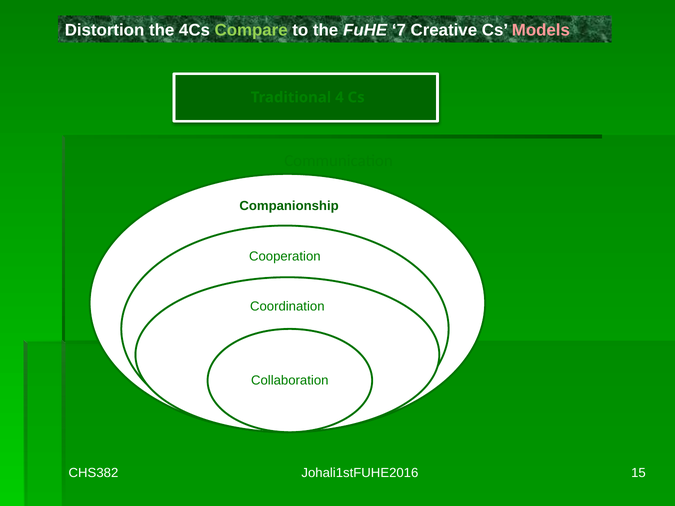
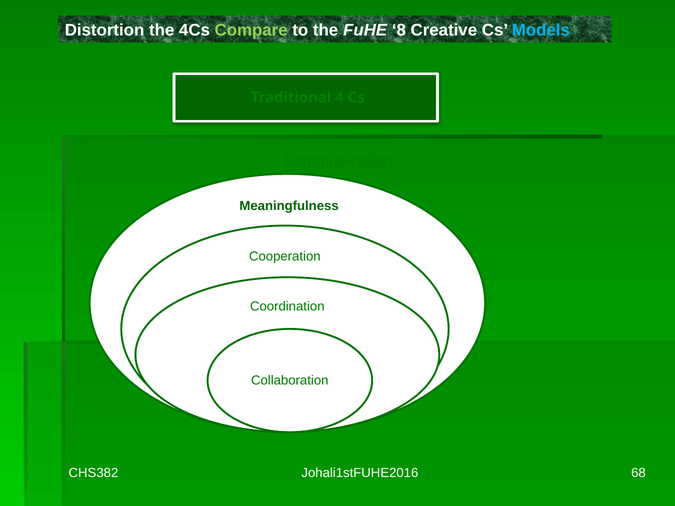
7: 7 -> 8
Models colour: pink -> light blue
Companionship: Companionship -> Meaningfulness
15: 15 -> 68
